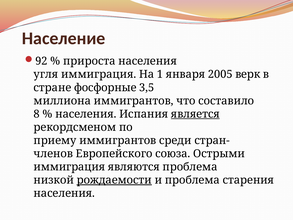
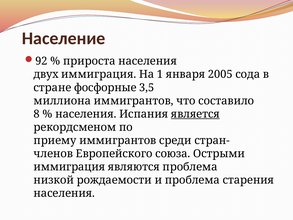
угля: угля -> двух
верк: верк -> сода
рождаемости underline: present -> none
